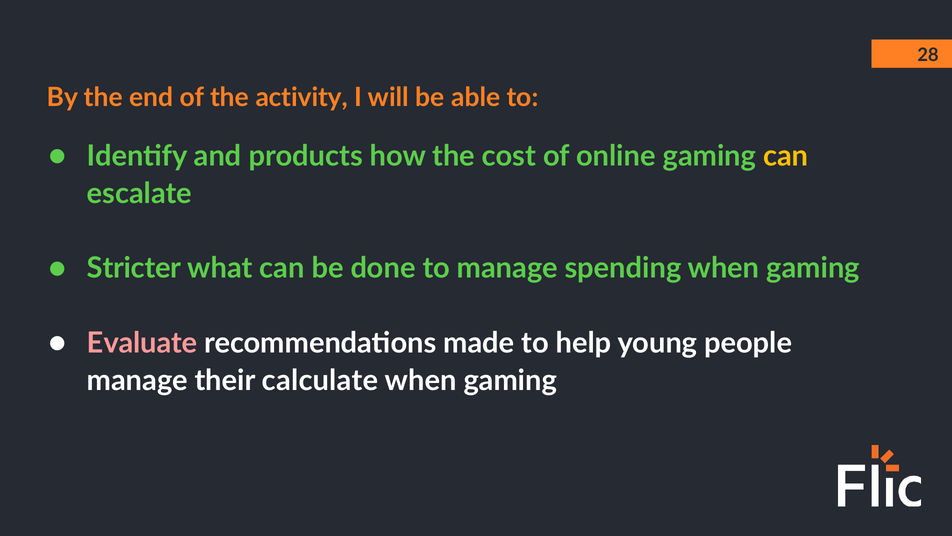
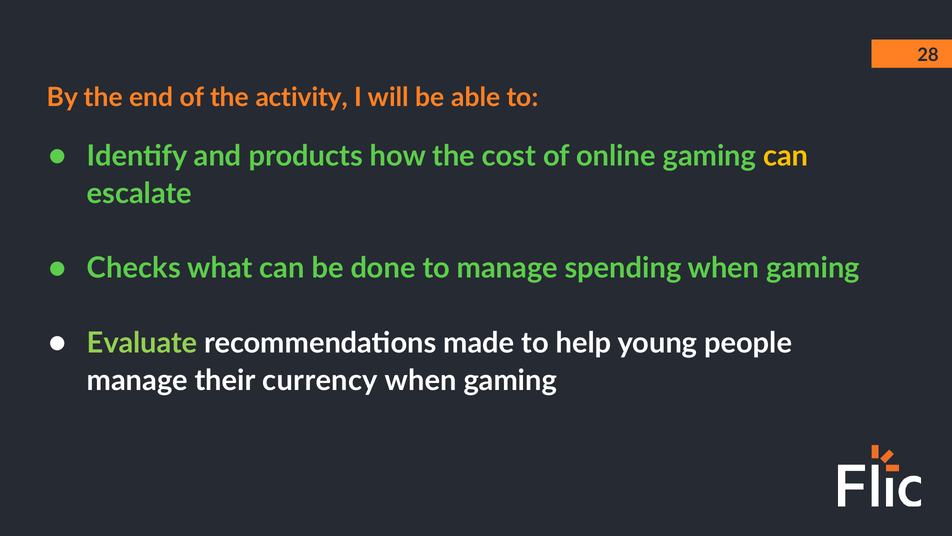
Stricter: Stricter -> Checks
Evaluate colour: pink -> light green
calculate: calculate -> currency
